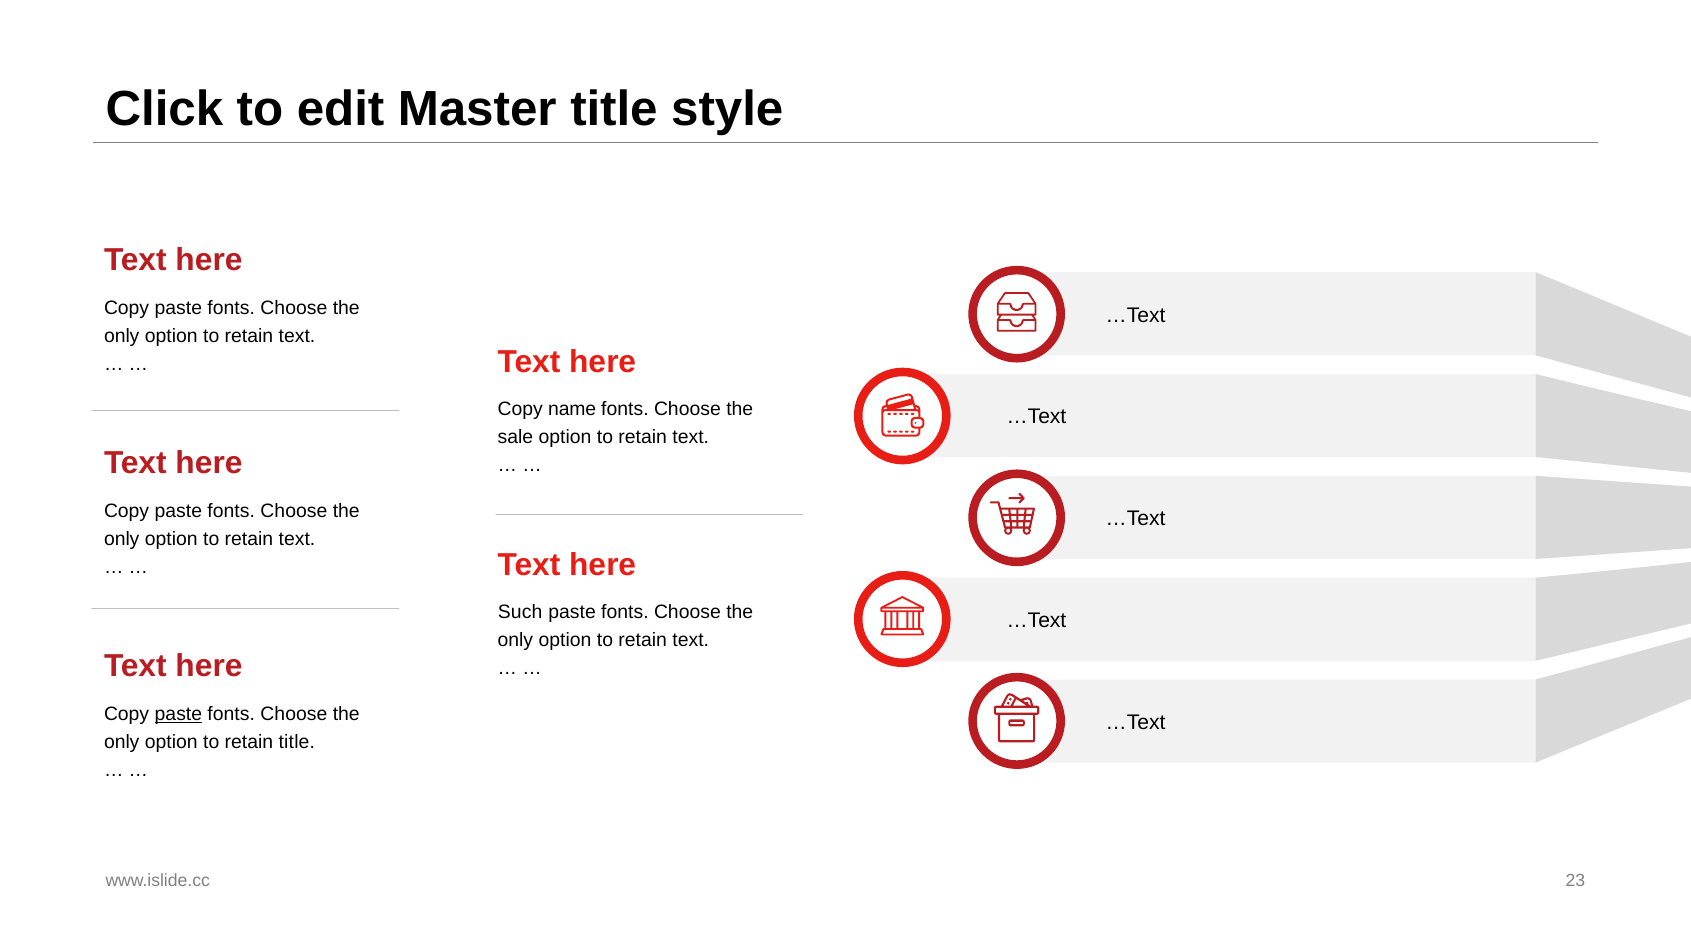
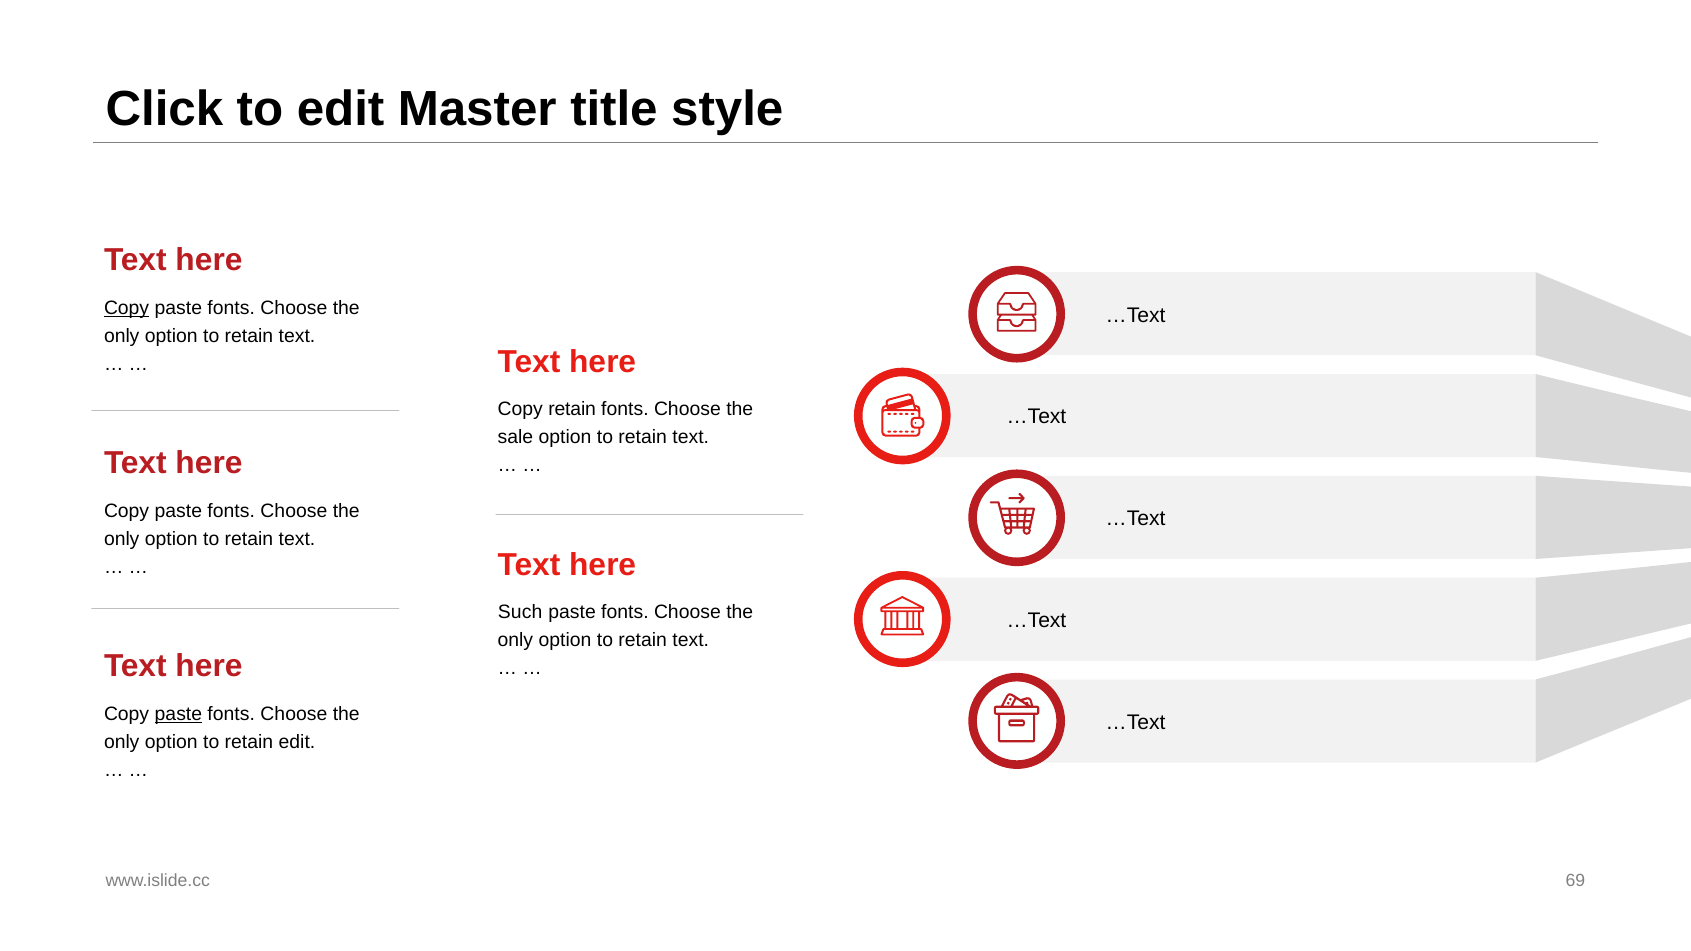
Copy at (127, 308) underline: none -> present
Copy name: name -> retain
retain title: title -> edit
23: 23 -> 69
